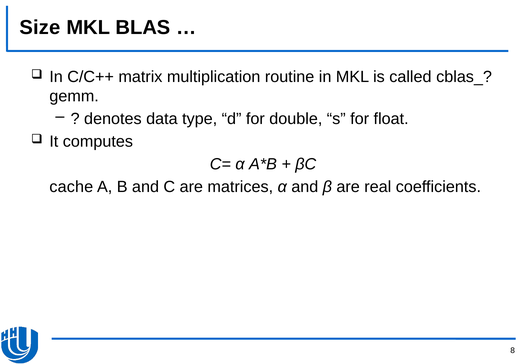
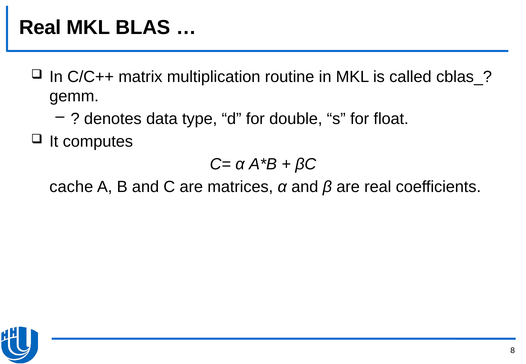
Size at (40, 27): Size -> Real
